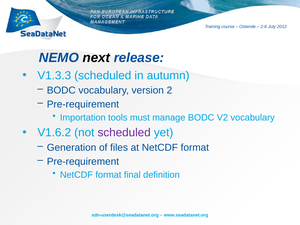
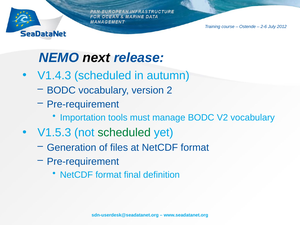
V1.3.3: V1.3.3 -> V1.4.3
V1.6.2: V1.6.2 -> V1.5.3
scheduled at (124, 133) colour: purple -> green
